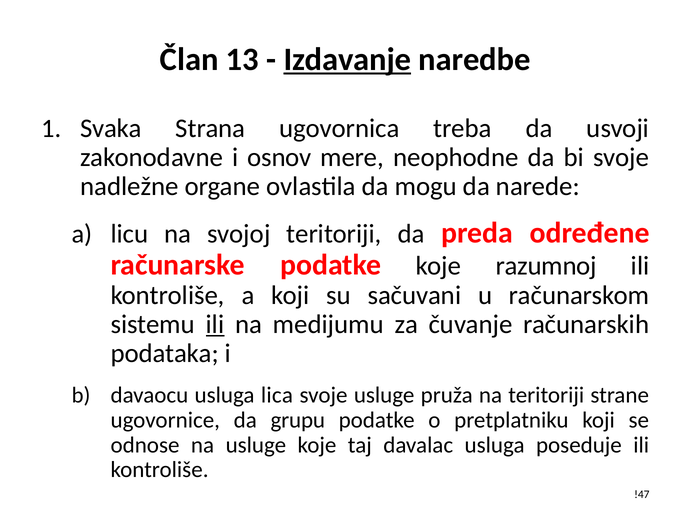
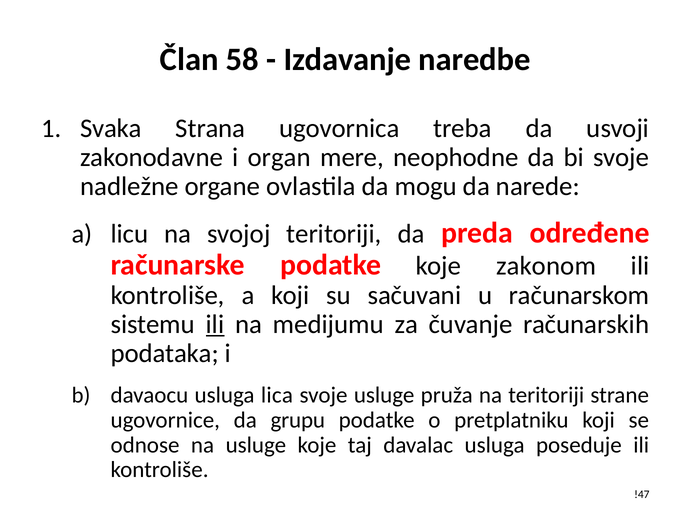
13: 13 -> 58
Izdavanje underline: present -> none
osnov: osnov -> organ
razumnoj: razumnoj -> zakonom
